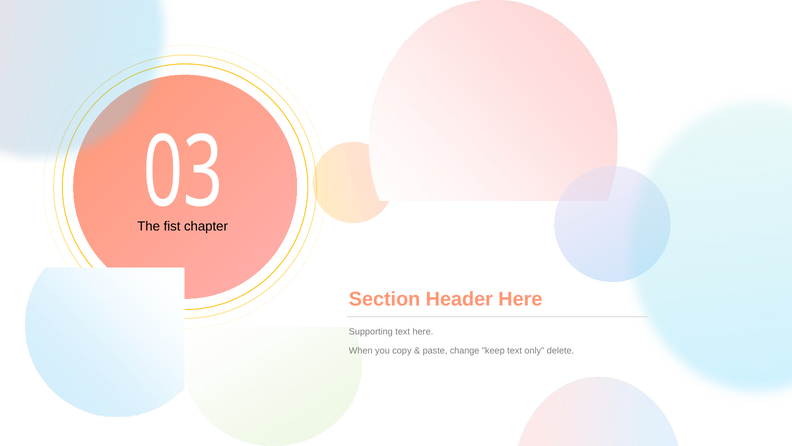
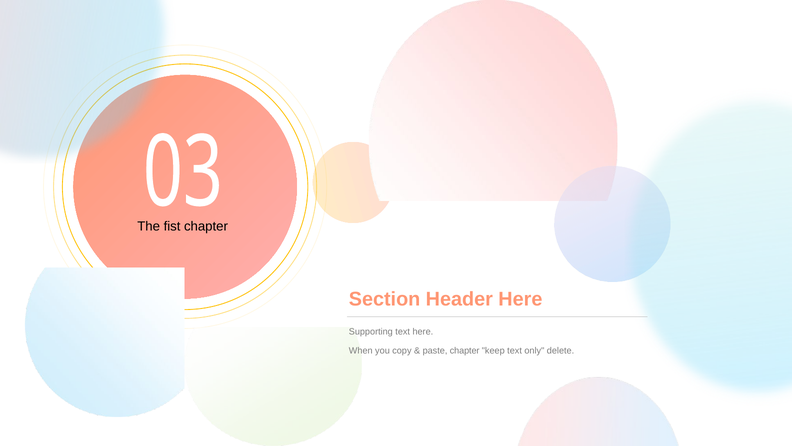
paste change: change -> chapter
